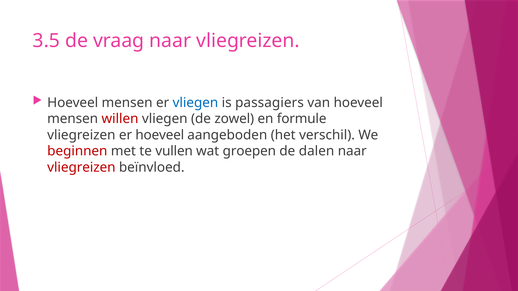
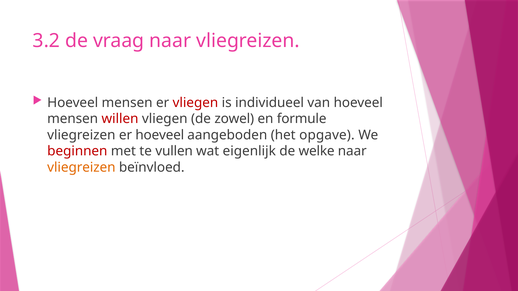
3.5: 3.5 -> 3.2
vliegen at (195, 103) colour: blue -> red
passagiers: passagiers -> individueel
verschil: verschil -> opgave
groepen: groepen -> eigenlijk
dalen: dalen -> welke
vliegreizen at (81, 167) colour: red -> orange
